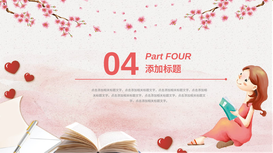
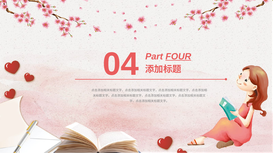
FOUR underline: none -> present
